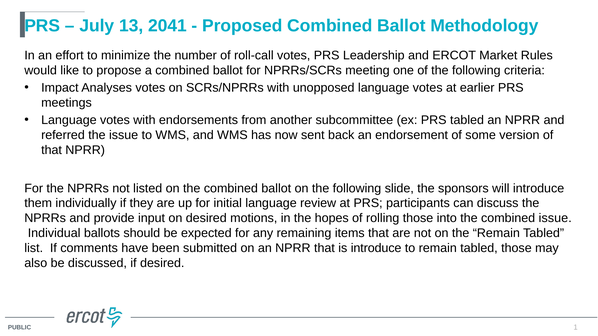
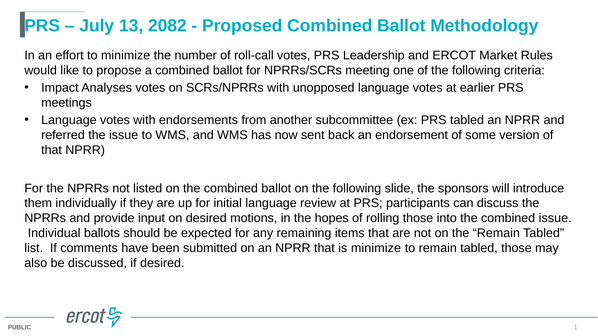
2041: 2041 -> 2082
is introduce: introduce -> minimize
